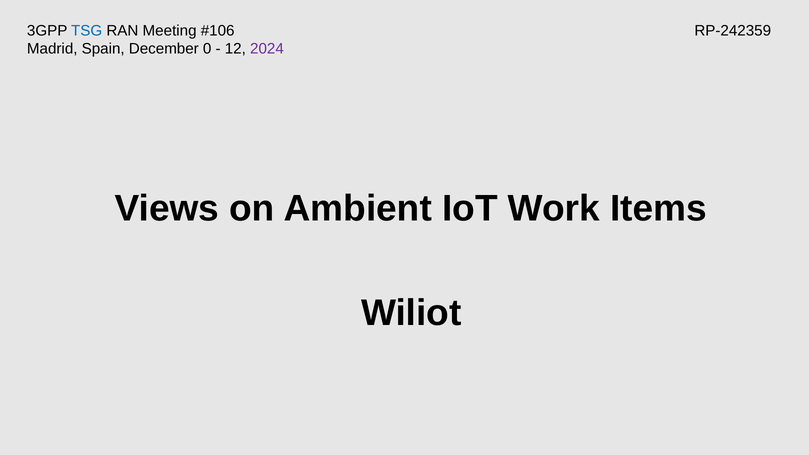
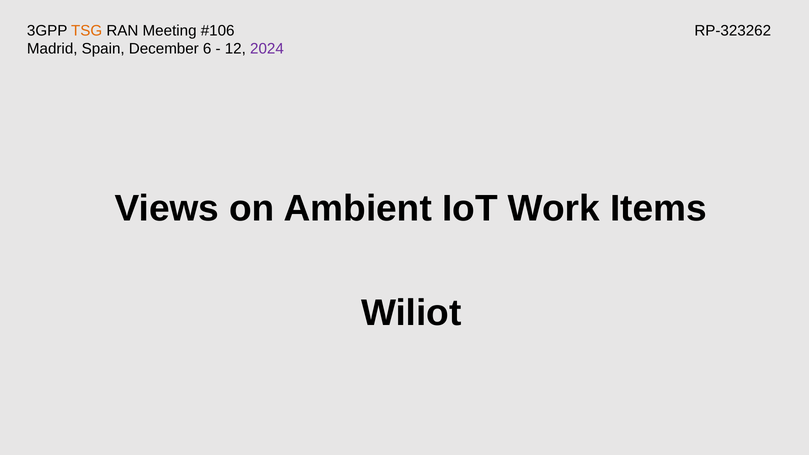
TSG colour: blue -> orange
RP-242359: RP-242359 -> RP-323262
0: 0 -> 6
